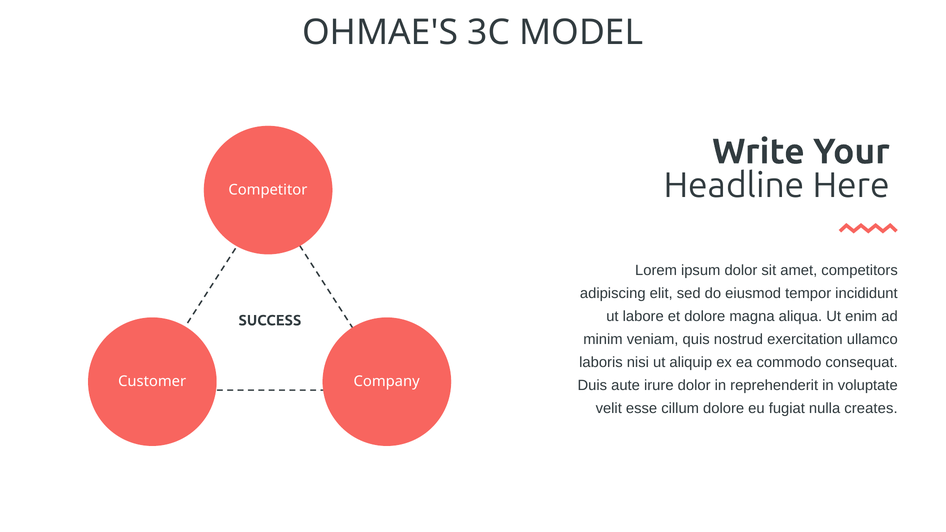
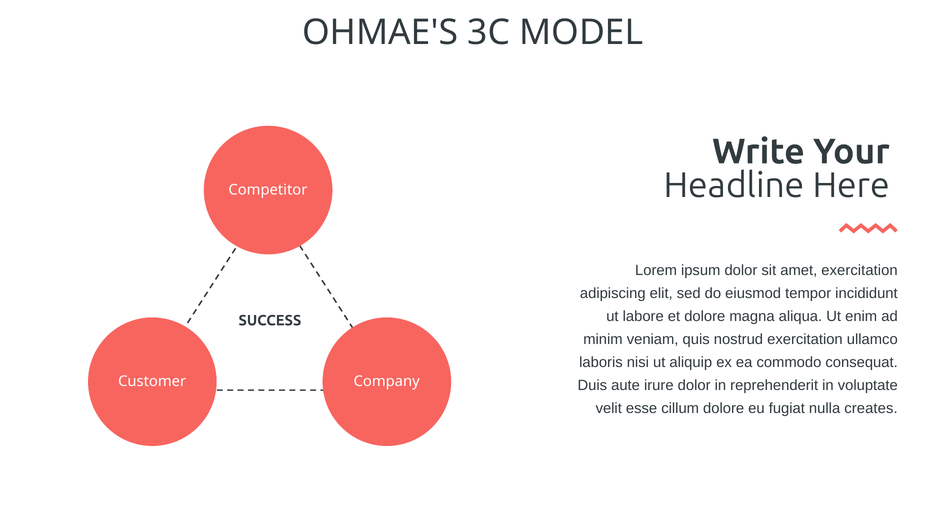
amet competitors: competitors -> exercitation
